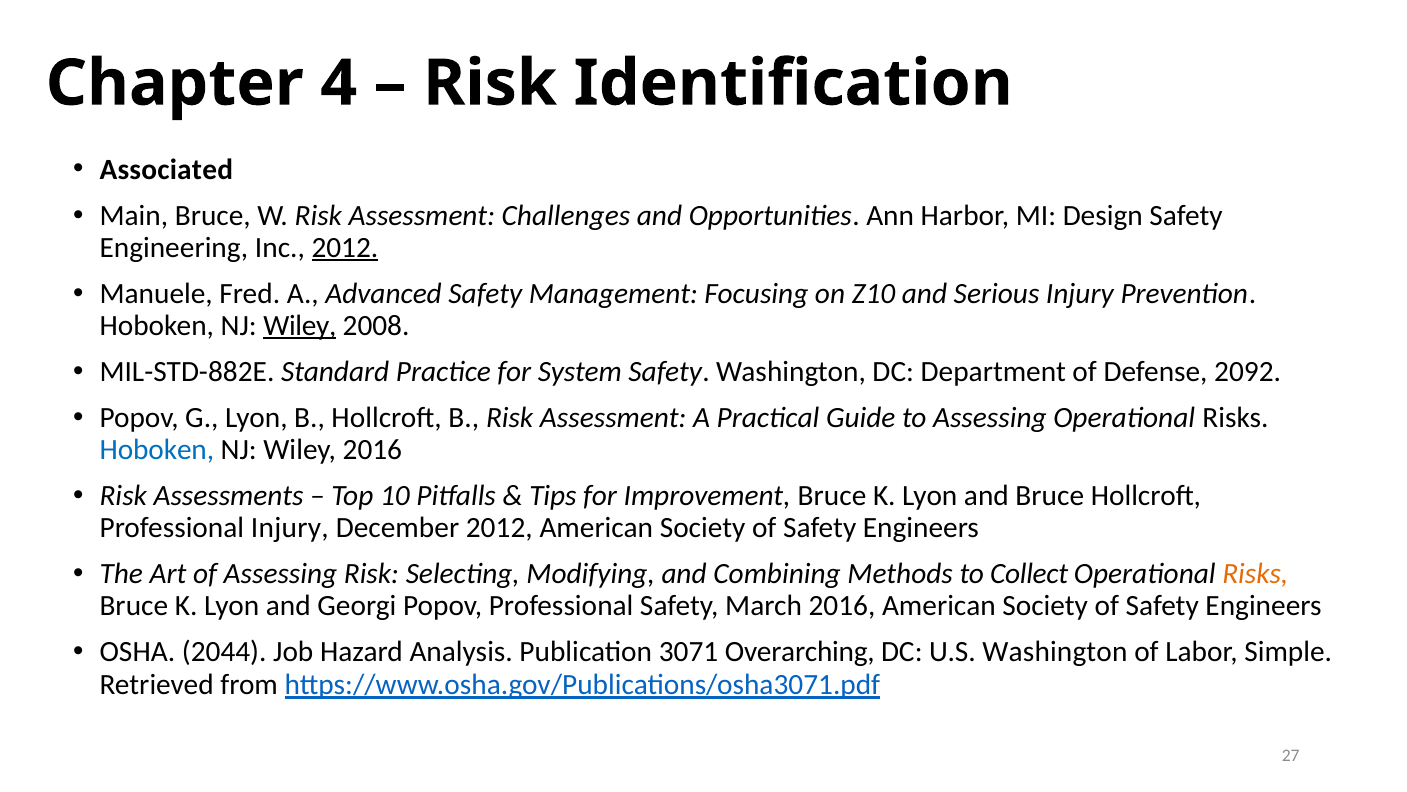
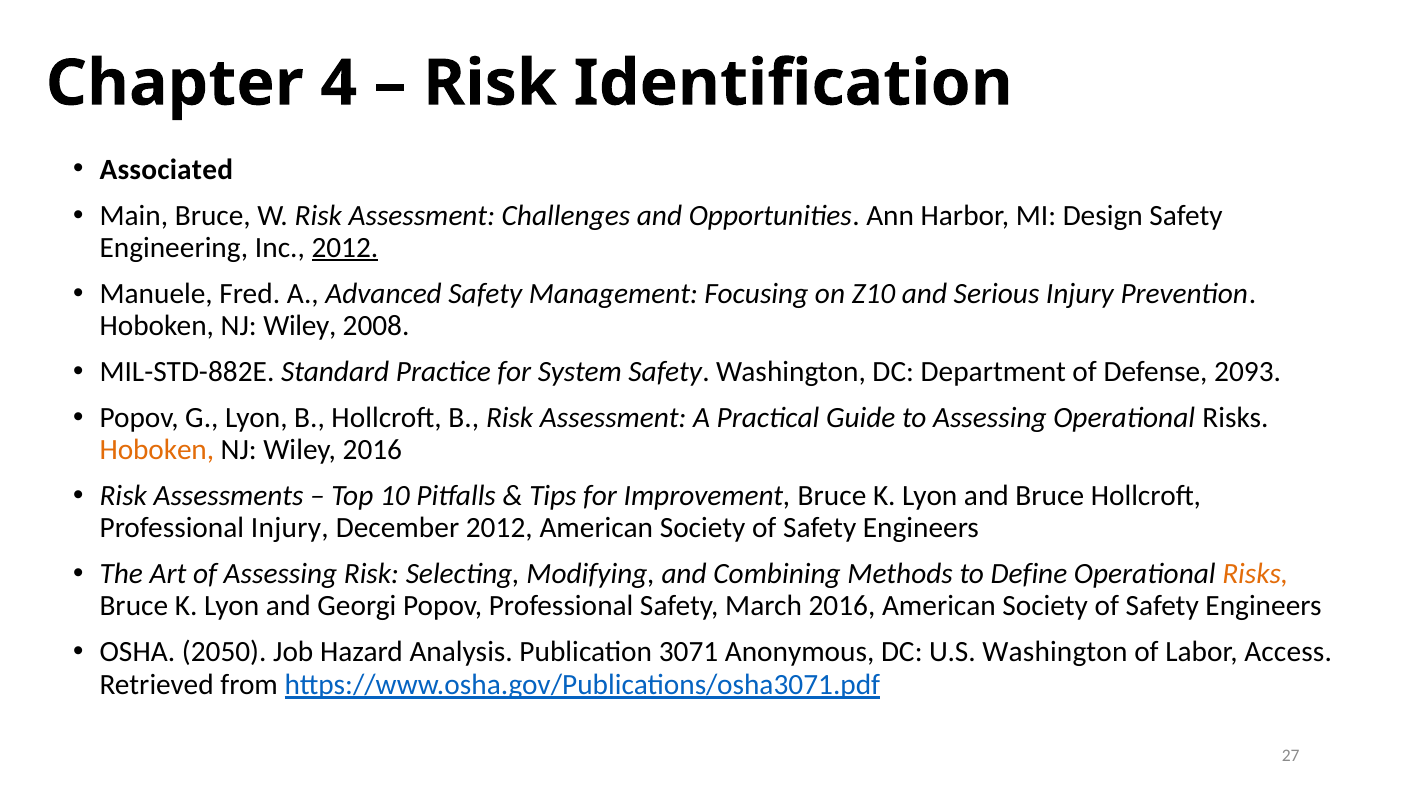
Wiley at (300, 325) underline: present -> none
2092: 2092 -> 2093
Hoboken at (157, 450) colour: blue -> orange
Collect: Collect -> Define
2044: 2044 -> 2050
Overarching: Overarching -> Anonymous
Simple: Simple -> Access
